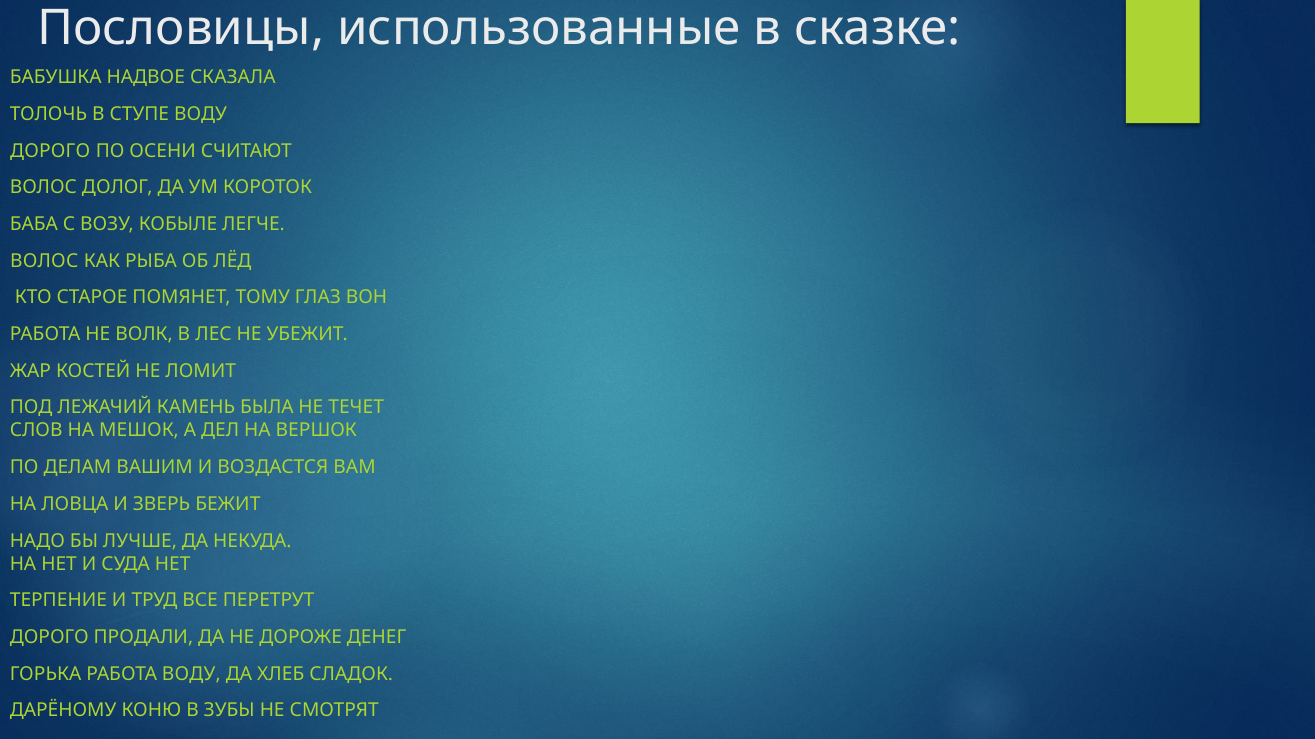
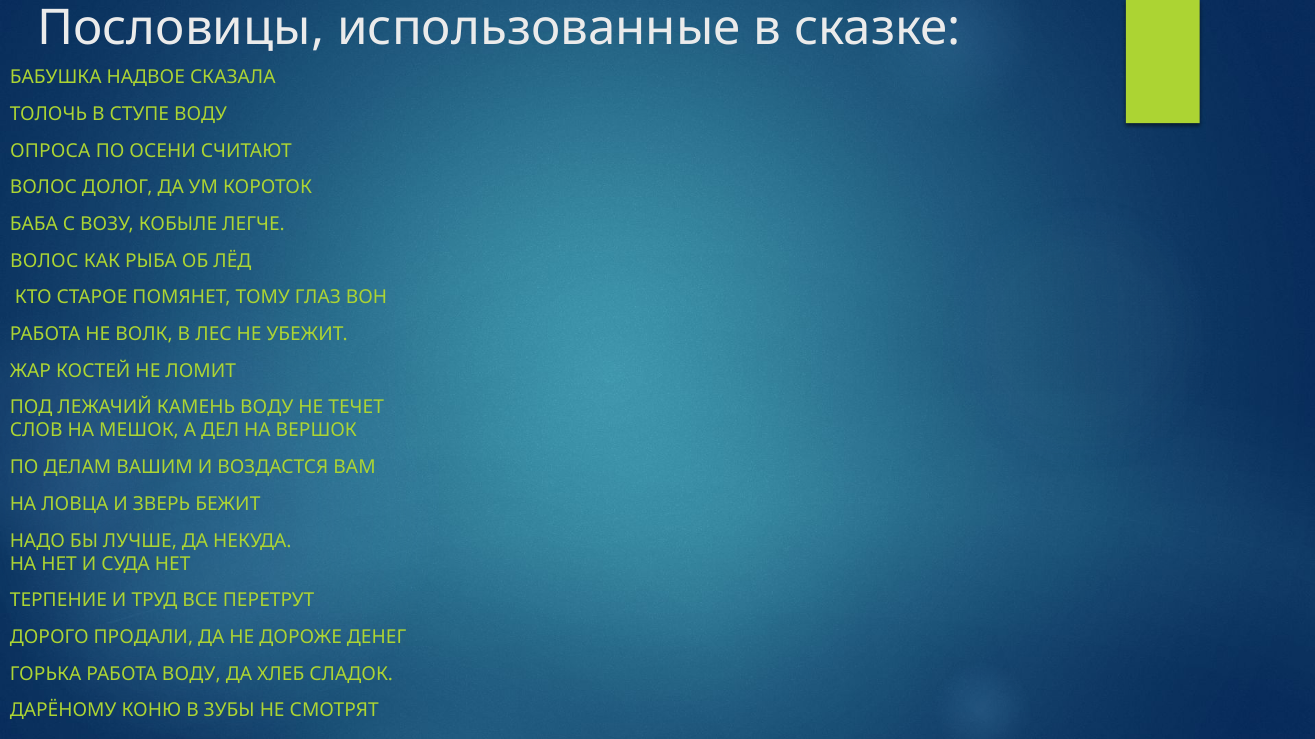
ДОРОГО at (50, 151): ДОРОГО -> ОПРОСА
КАМЕНЬ БЫЛА: БЫЛА -> ВОДУ
